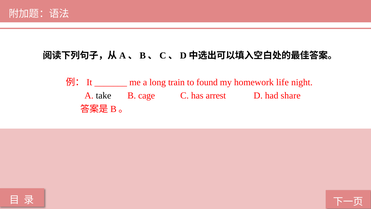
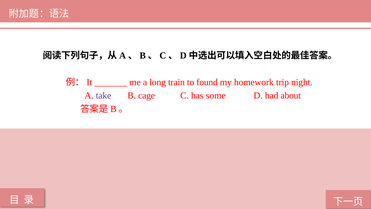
life: life -> trip
take colour: black -> purple
arrest: arrest -> some
share: share -> about
